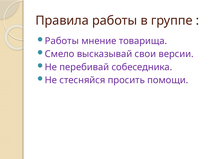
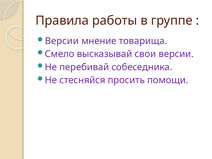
Работы at (62, 41): Работы -> Версии
